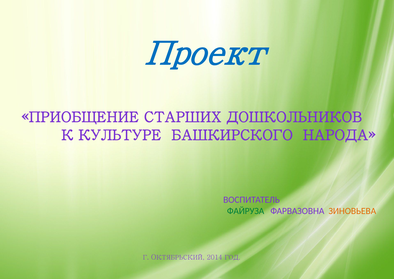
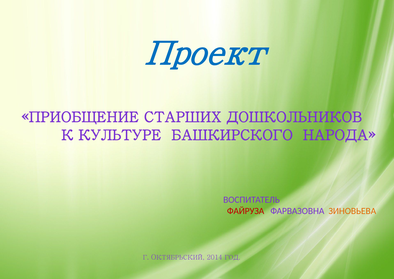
ФАЙРУЗА colour: green -> red
